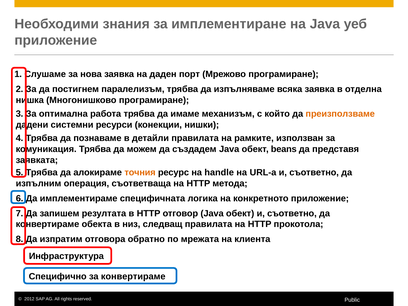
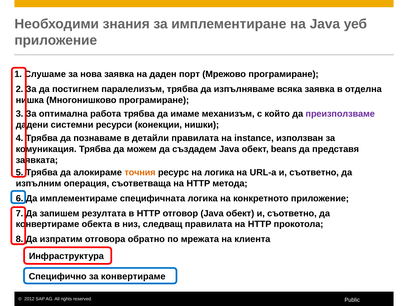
преизползваме colour: orange -> purple
рамките: рамките -> instance
на handle: handle -> логика
